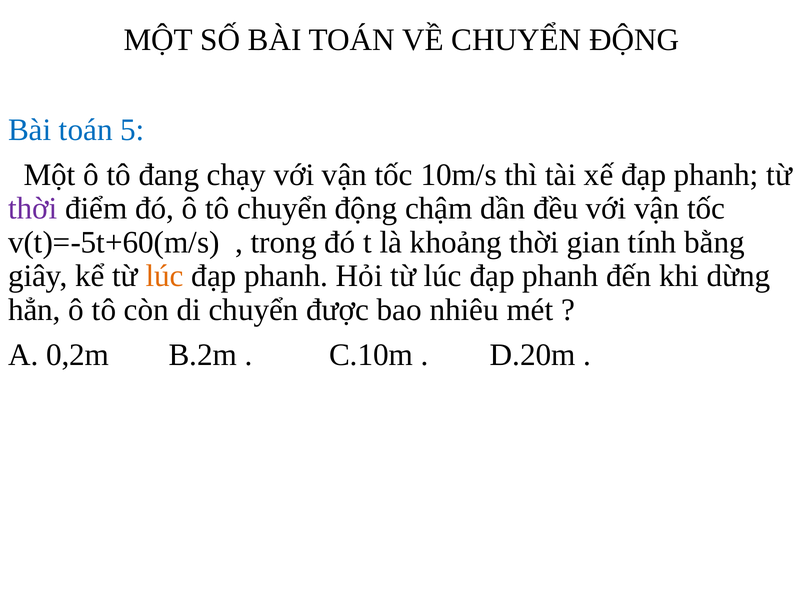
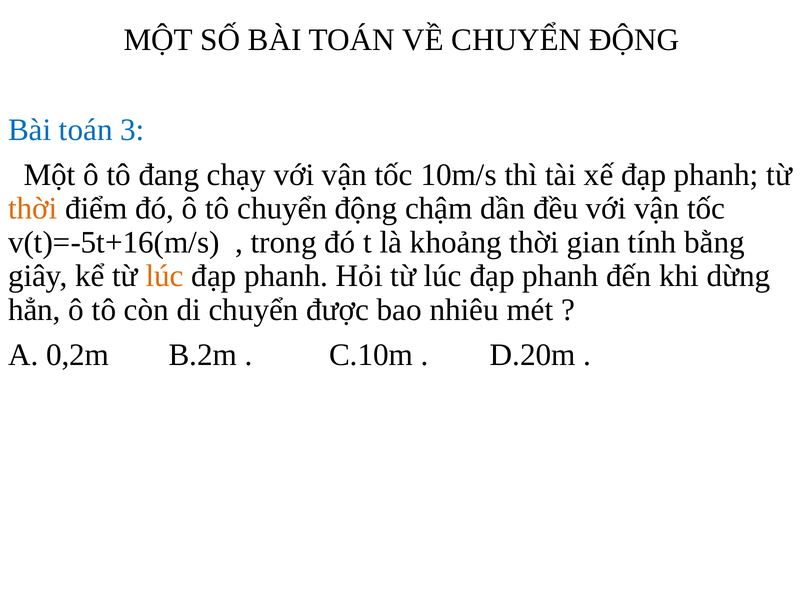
5: 5 -> 3
thời at (33, 208) colour: purple -> orange
v(t)=-5t+60(m/s: v(t)=-5t+60(m/s -> v(t)=-5t+16(m/s
